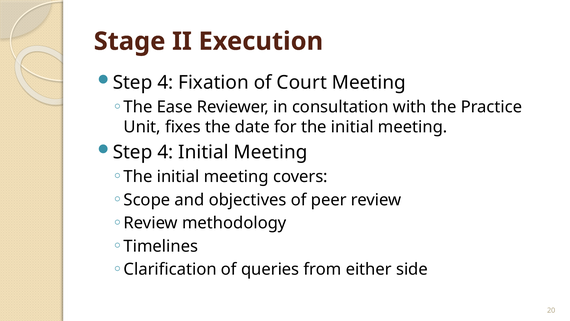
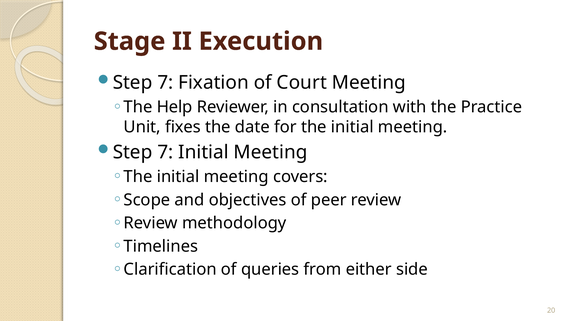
4 at (165, 83): 4 -> 7
Ease: Ease -> Help
4 at (165, 152): 4 -> 7
